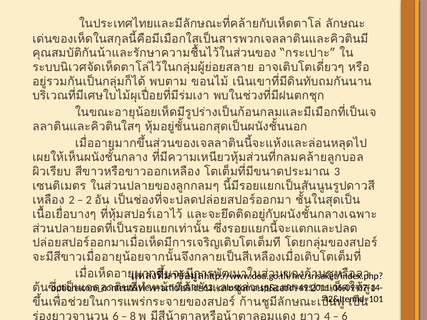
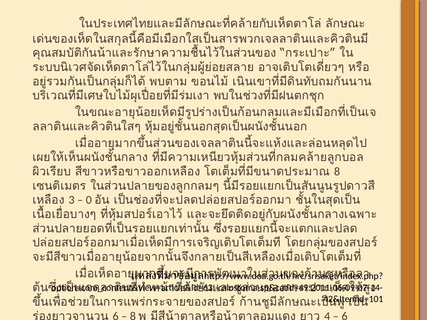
3 at (337, 172): 3 -> 8
2 at (72, 200): 2 -> 3
2 at (89, 200): 2 -> 0
